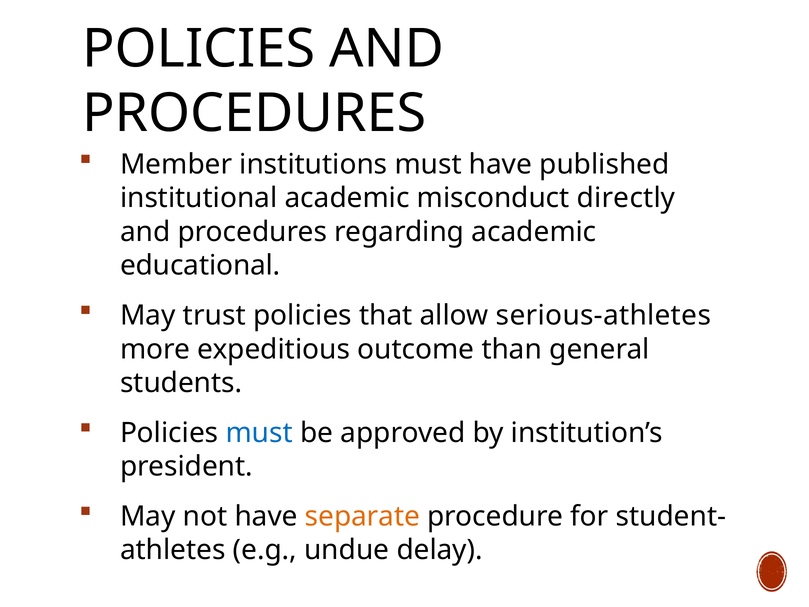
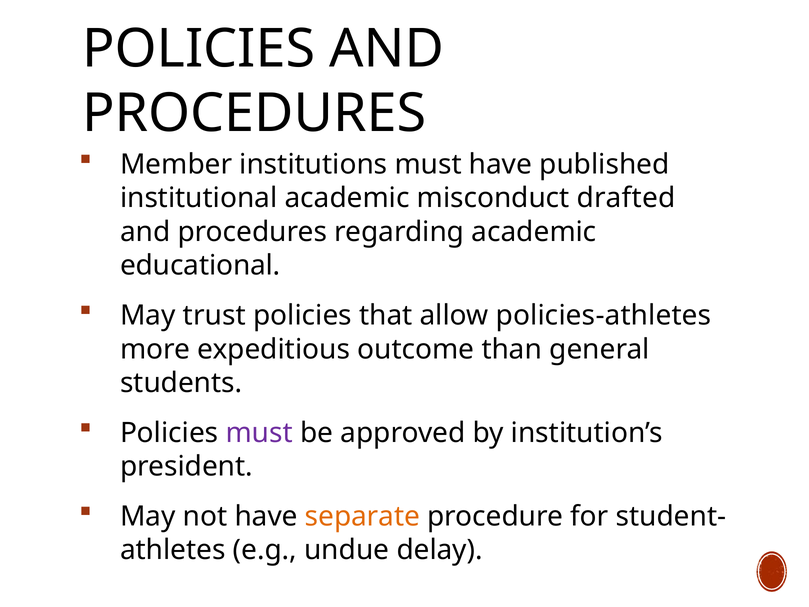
directly: directly -> drafted
serious-athletes: serious-athletes -> policies-athletes
must at (259, 433) colour: blue -> purple
